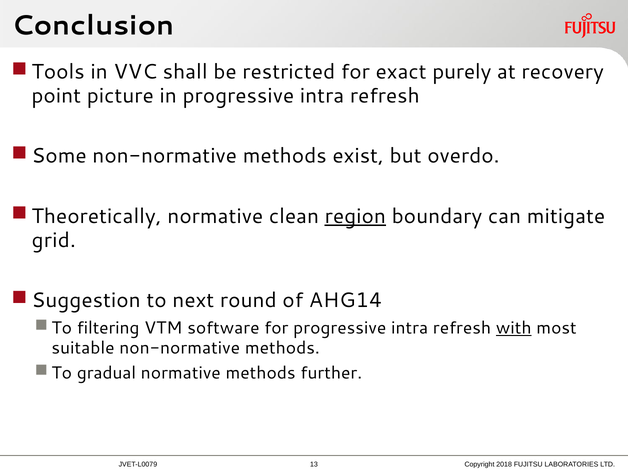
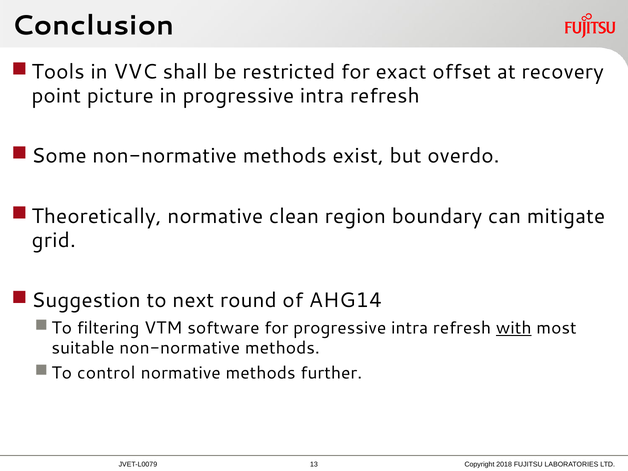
purely: purely -> offset
region underline: present -> none
gradual: gradual -> control
